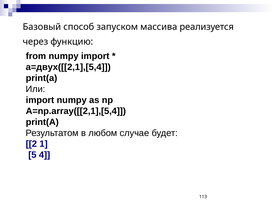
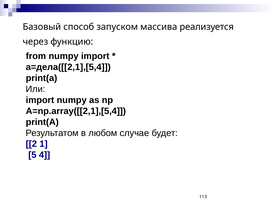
a=двух([[2,1],[5,4: a=двух([[2,1],[5,4 -> a=дела([[2,1],[5,4
